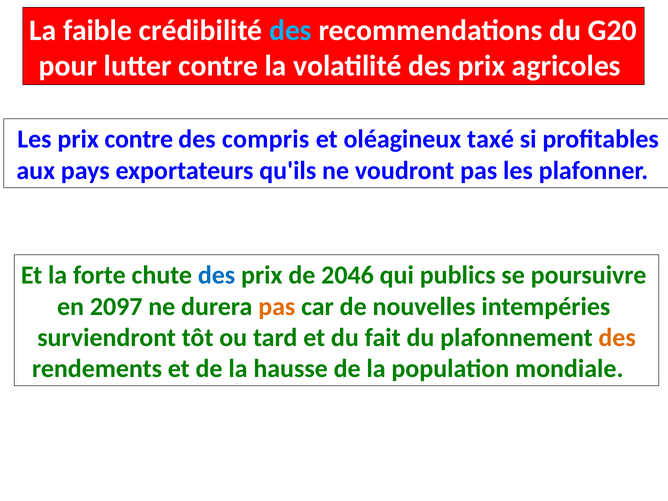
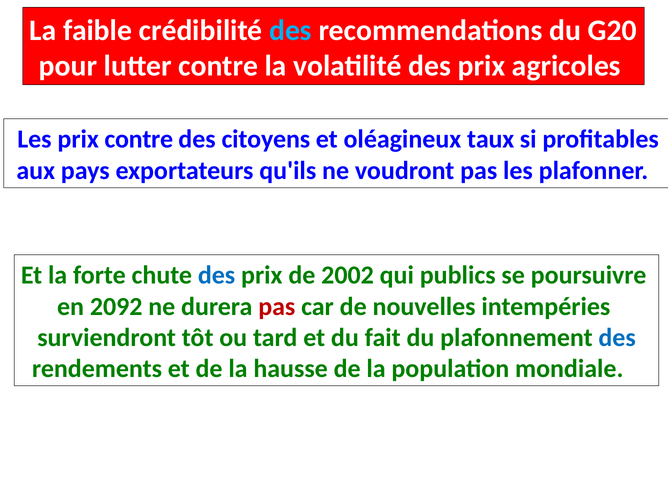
compris: compris -> citoyens
taxé: taxé -> taux
2046: 2046 -> 2002
2097: 2097 -> 2092
pas at (277, 306) colour: orange -> red
des at (617, 338) colour: orange -> blue
